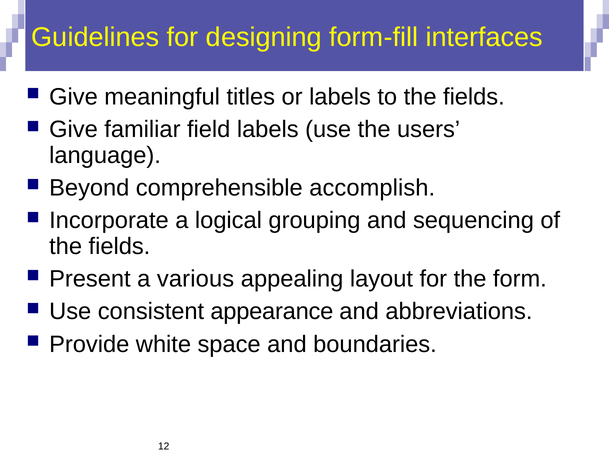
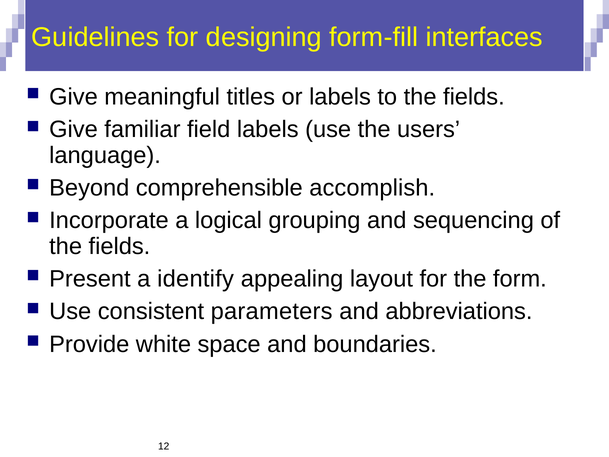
various: various -> identify
appearance: appearance -> parameters
